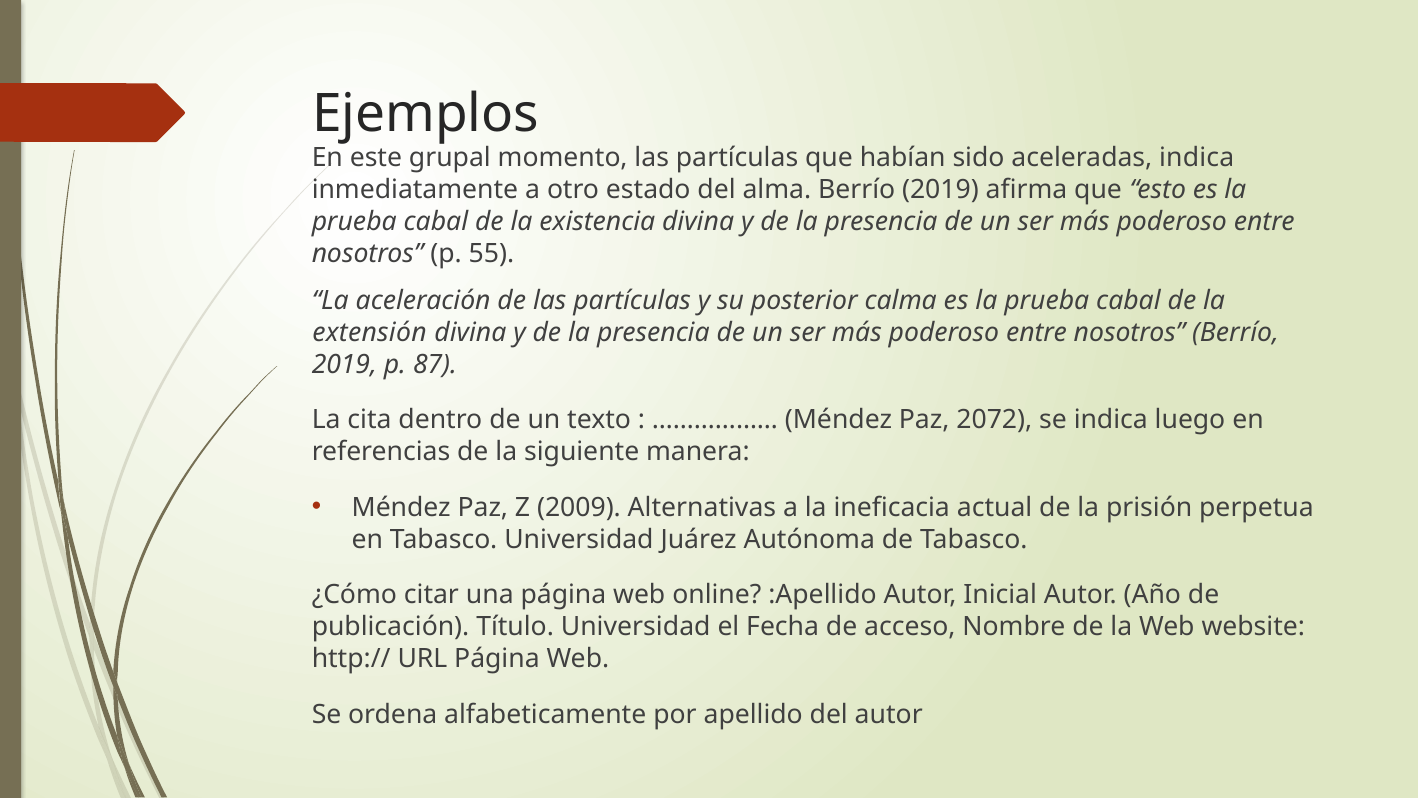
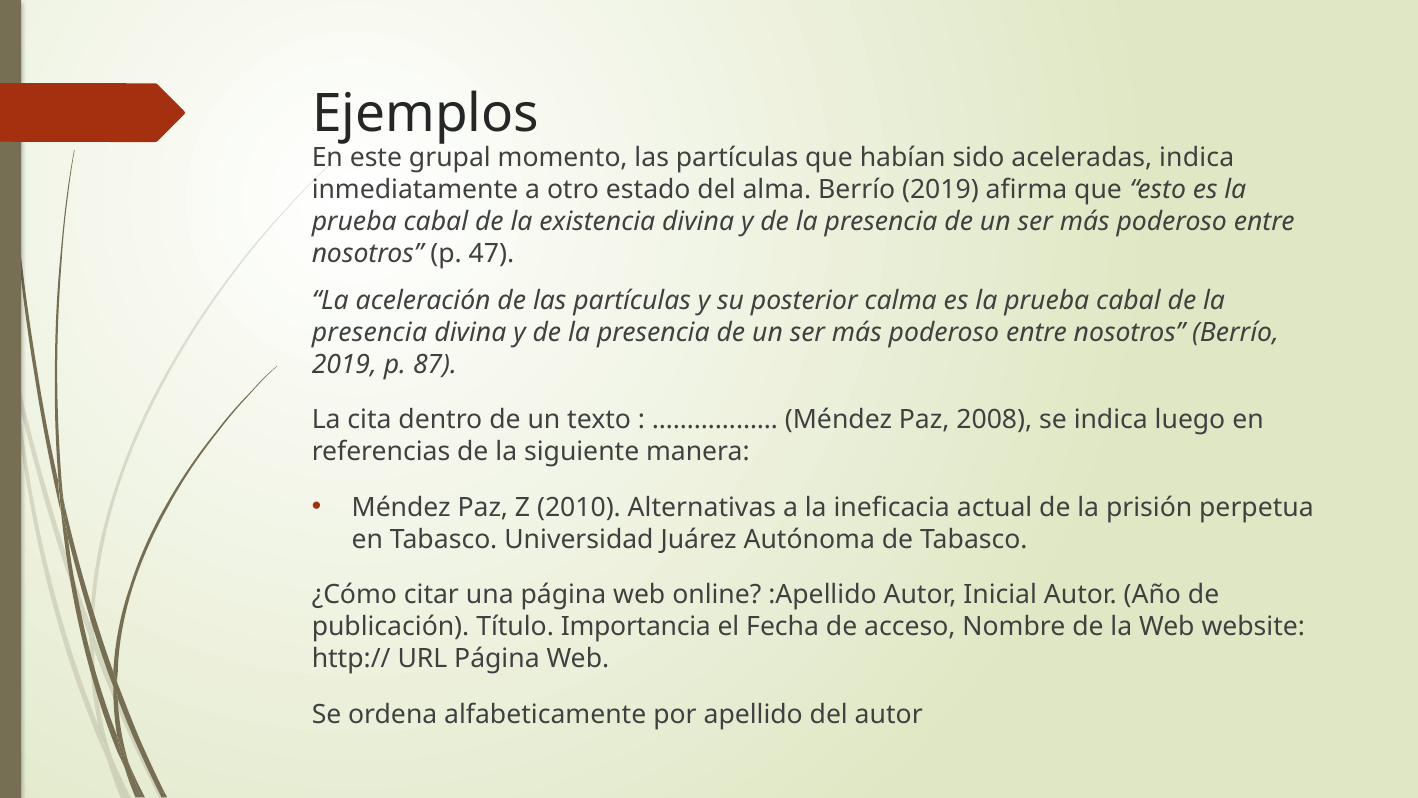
55: 55 -> 47
extensión at (369, 332): extensión -> presencia
2072: 2072 -> 2008
2009: 2009 -> 2010
Título Universidad: Universidad -> Importancia
